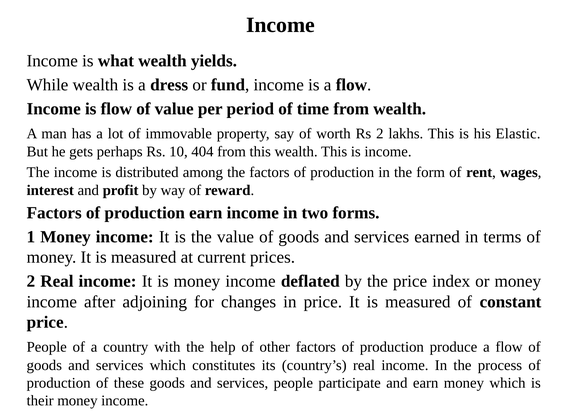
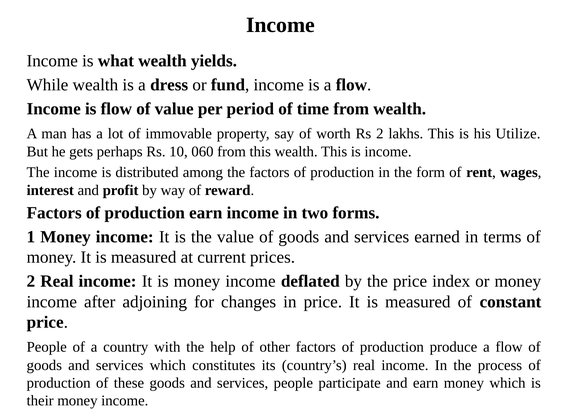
Elastic: Elastic -> Utilize
404: 404 -> 060
